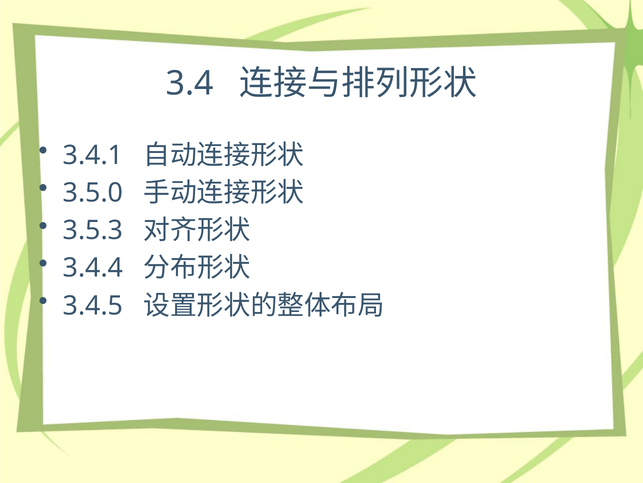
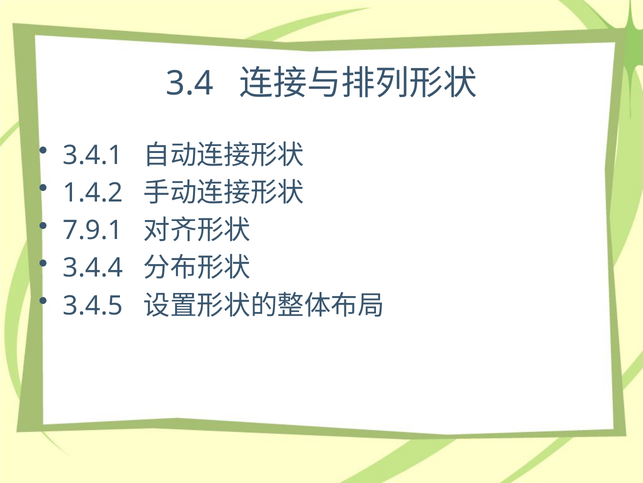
3.5.0: 3.5.0 -> 1.4.2
3.5.3: 3.5.3 -> 7.9.1
